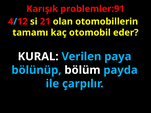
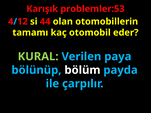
problemler:91: problemler:91 -> problemler:53
21: 21 -> 44
KURAL colour: white -> light green
